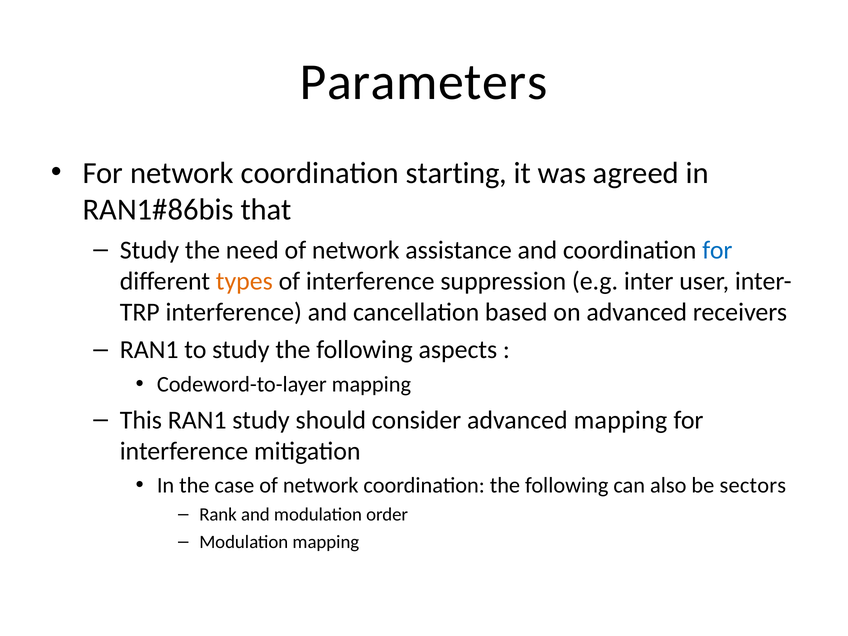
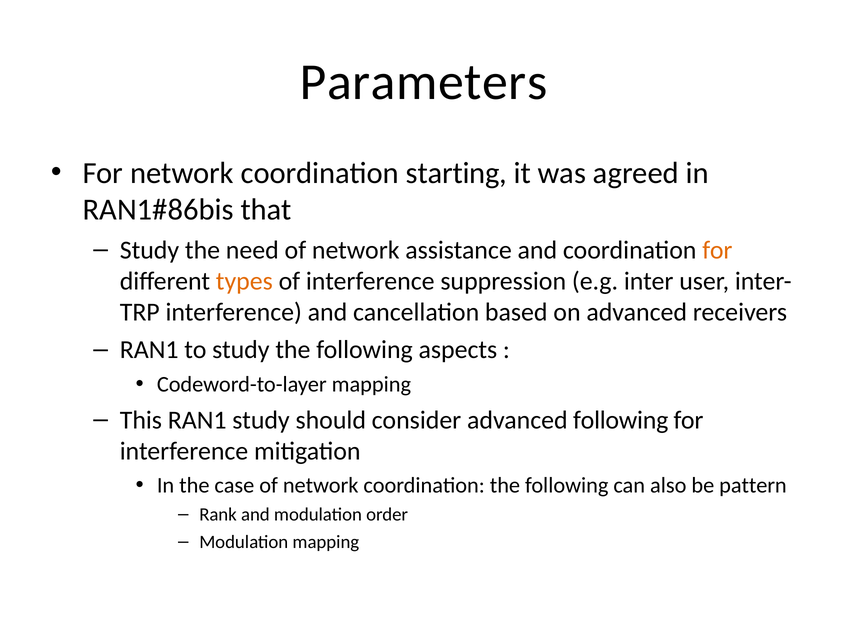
for at (717, 250) colour: blue -> orange
advanced mapping: mapping -> following
sectors: sectors -> pattern
